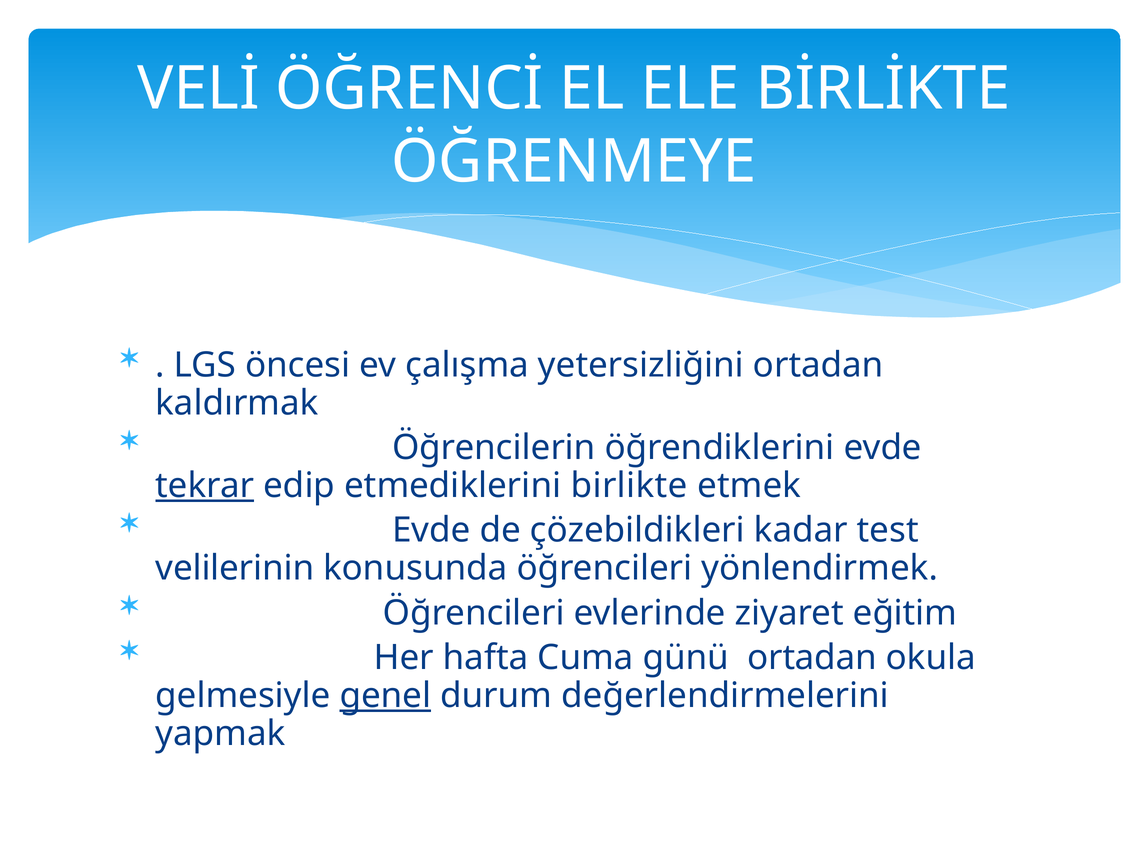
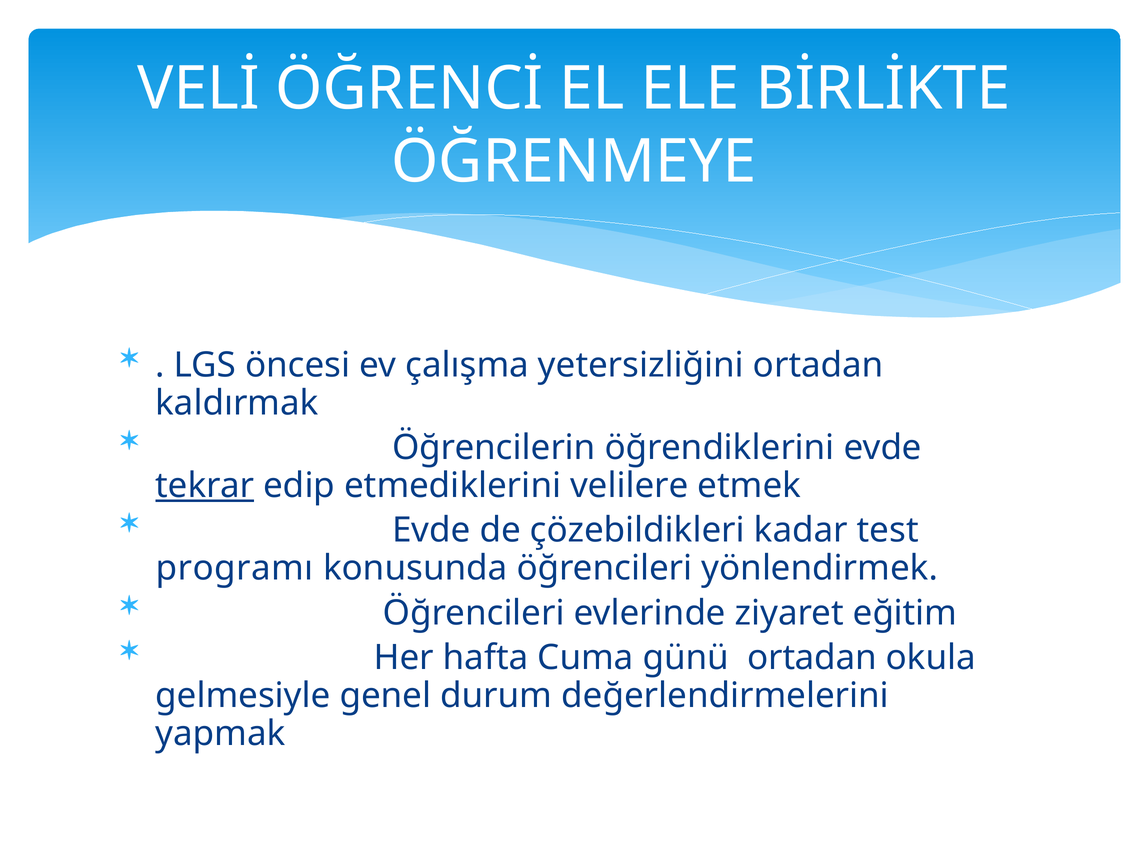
birlikte: birlikte -> velilere
velilerinin: velilerinin -> programı
genel underline: present -> none
